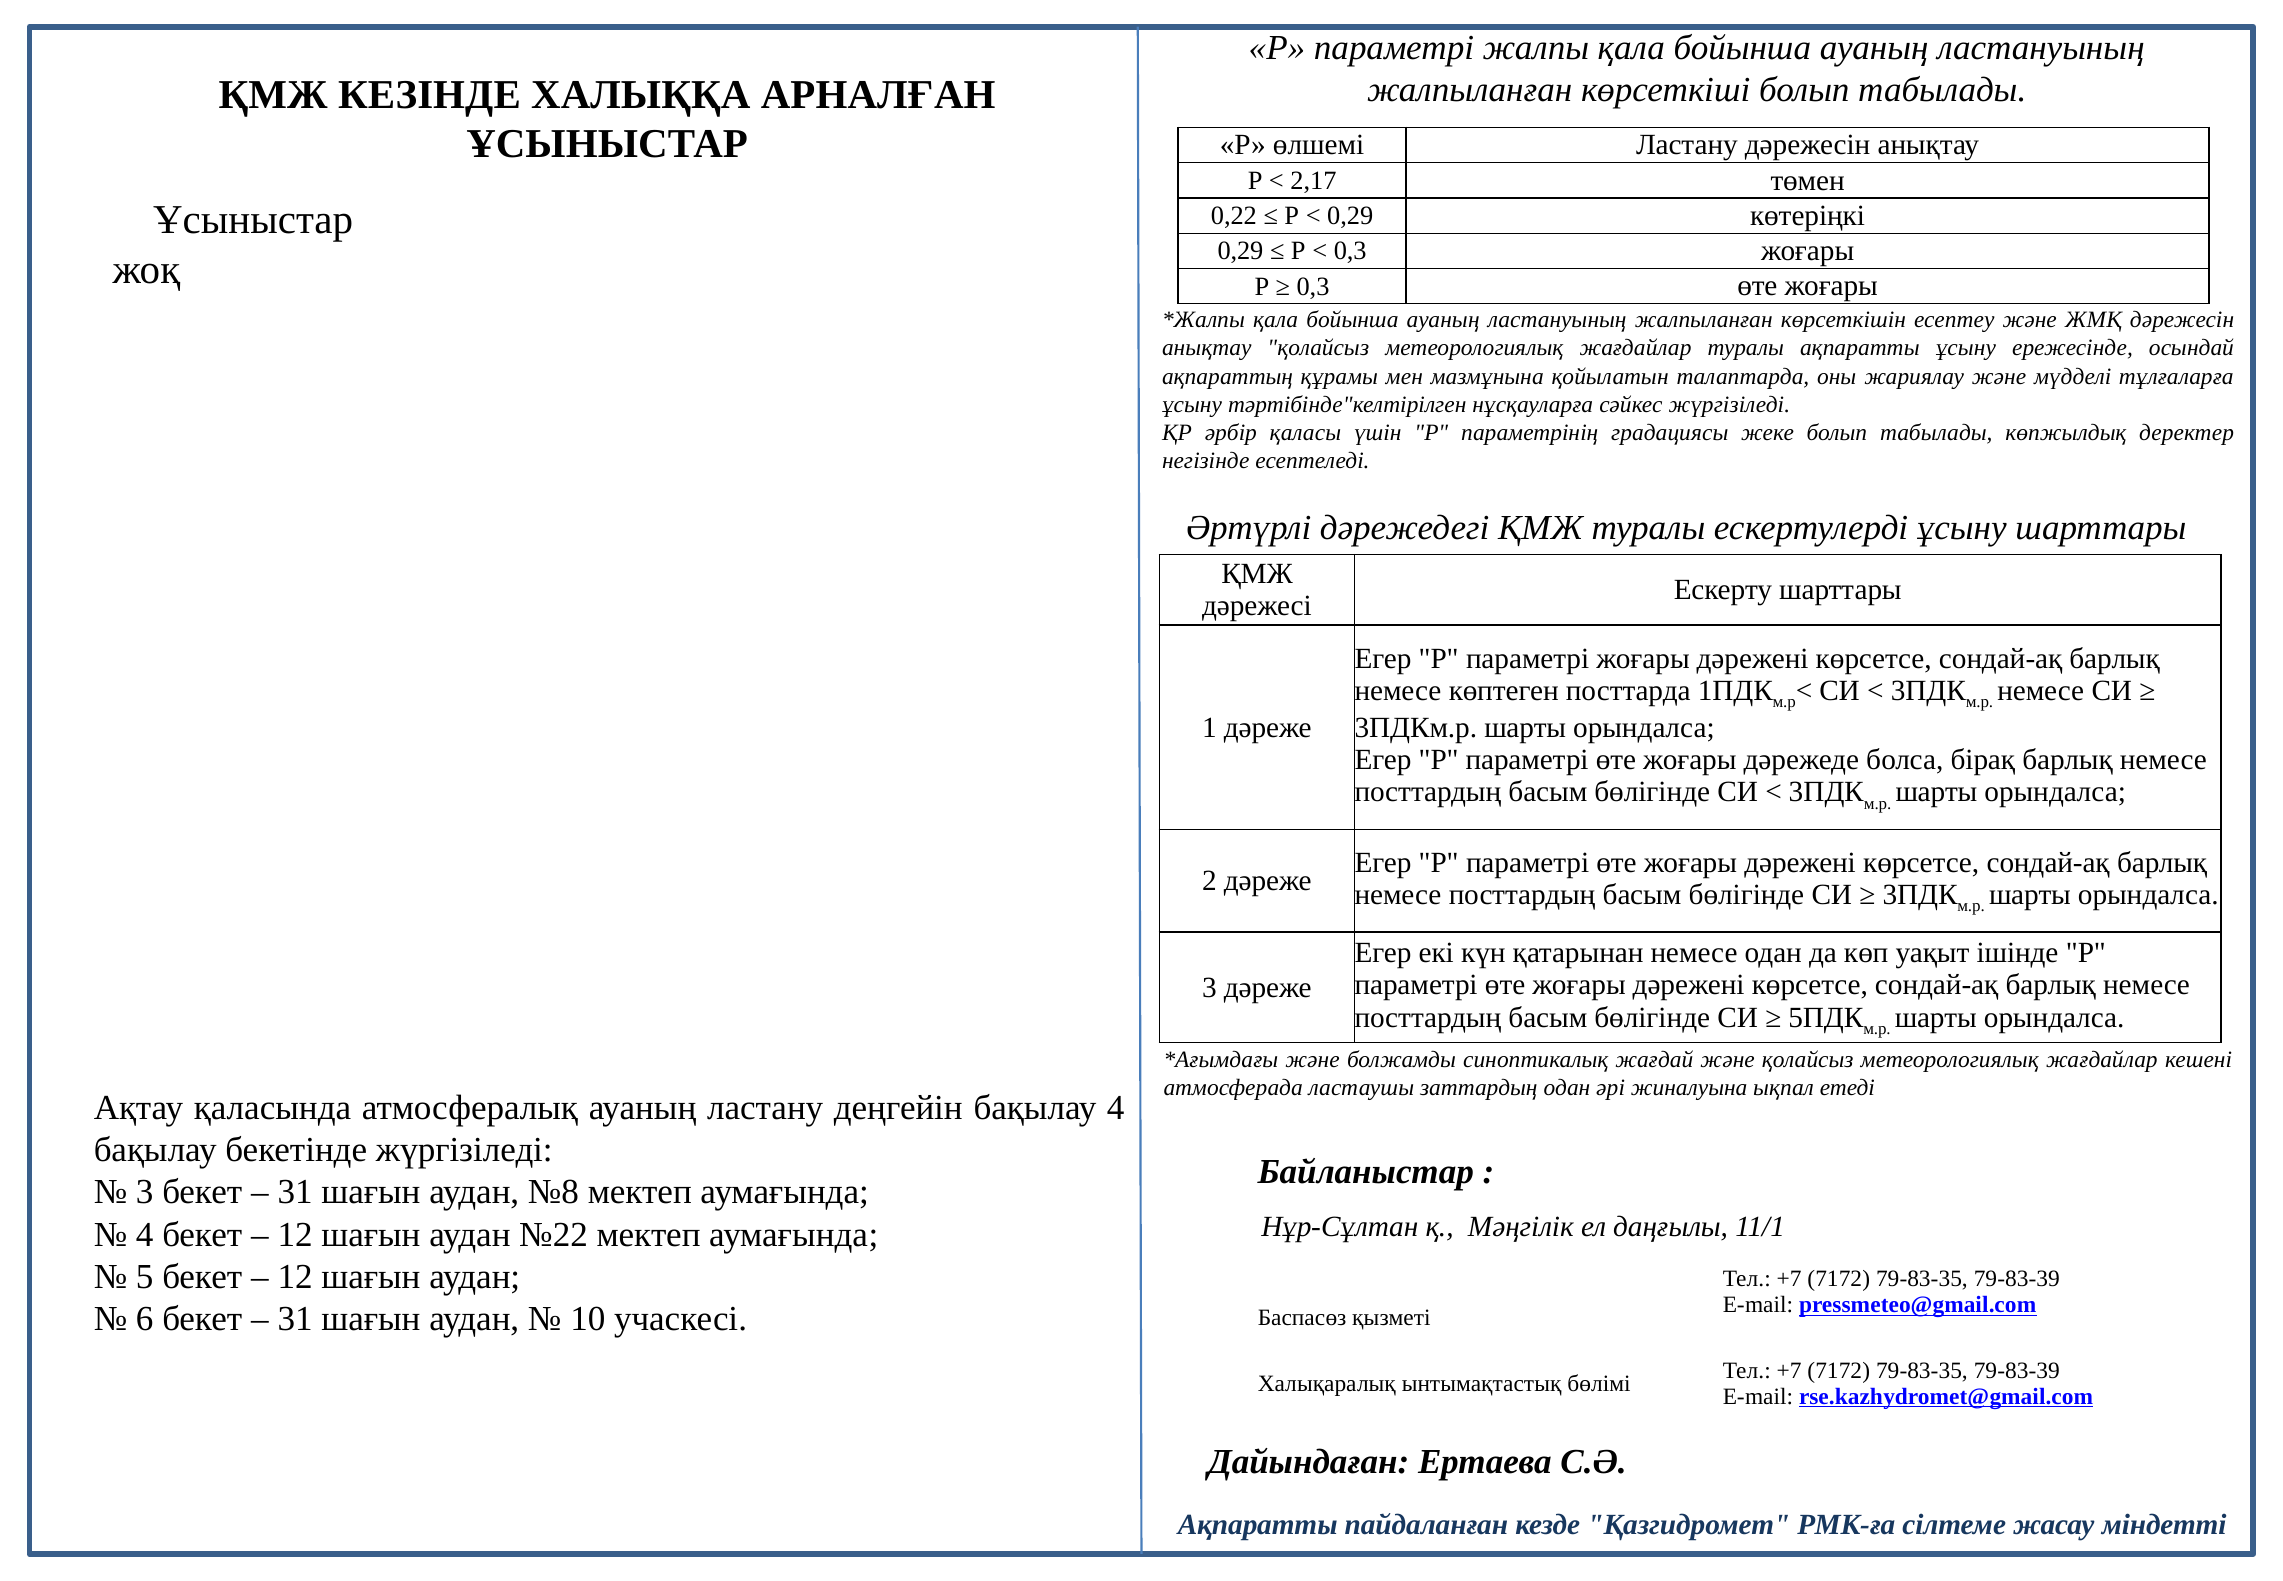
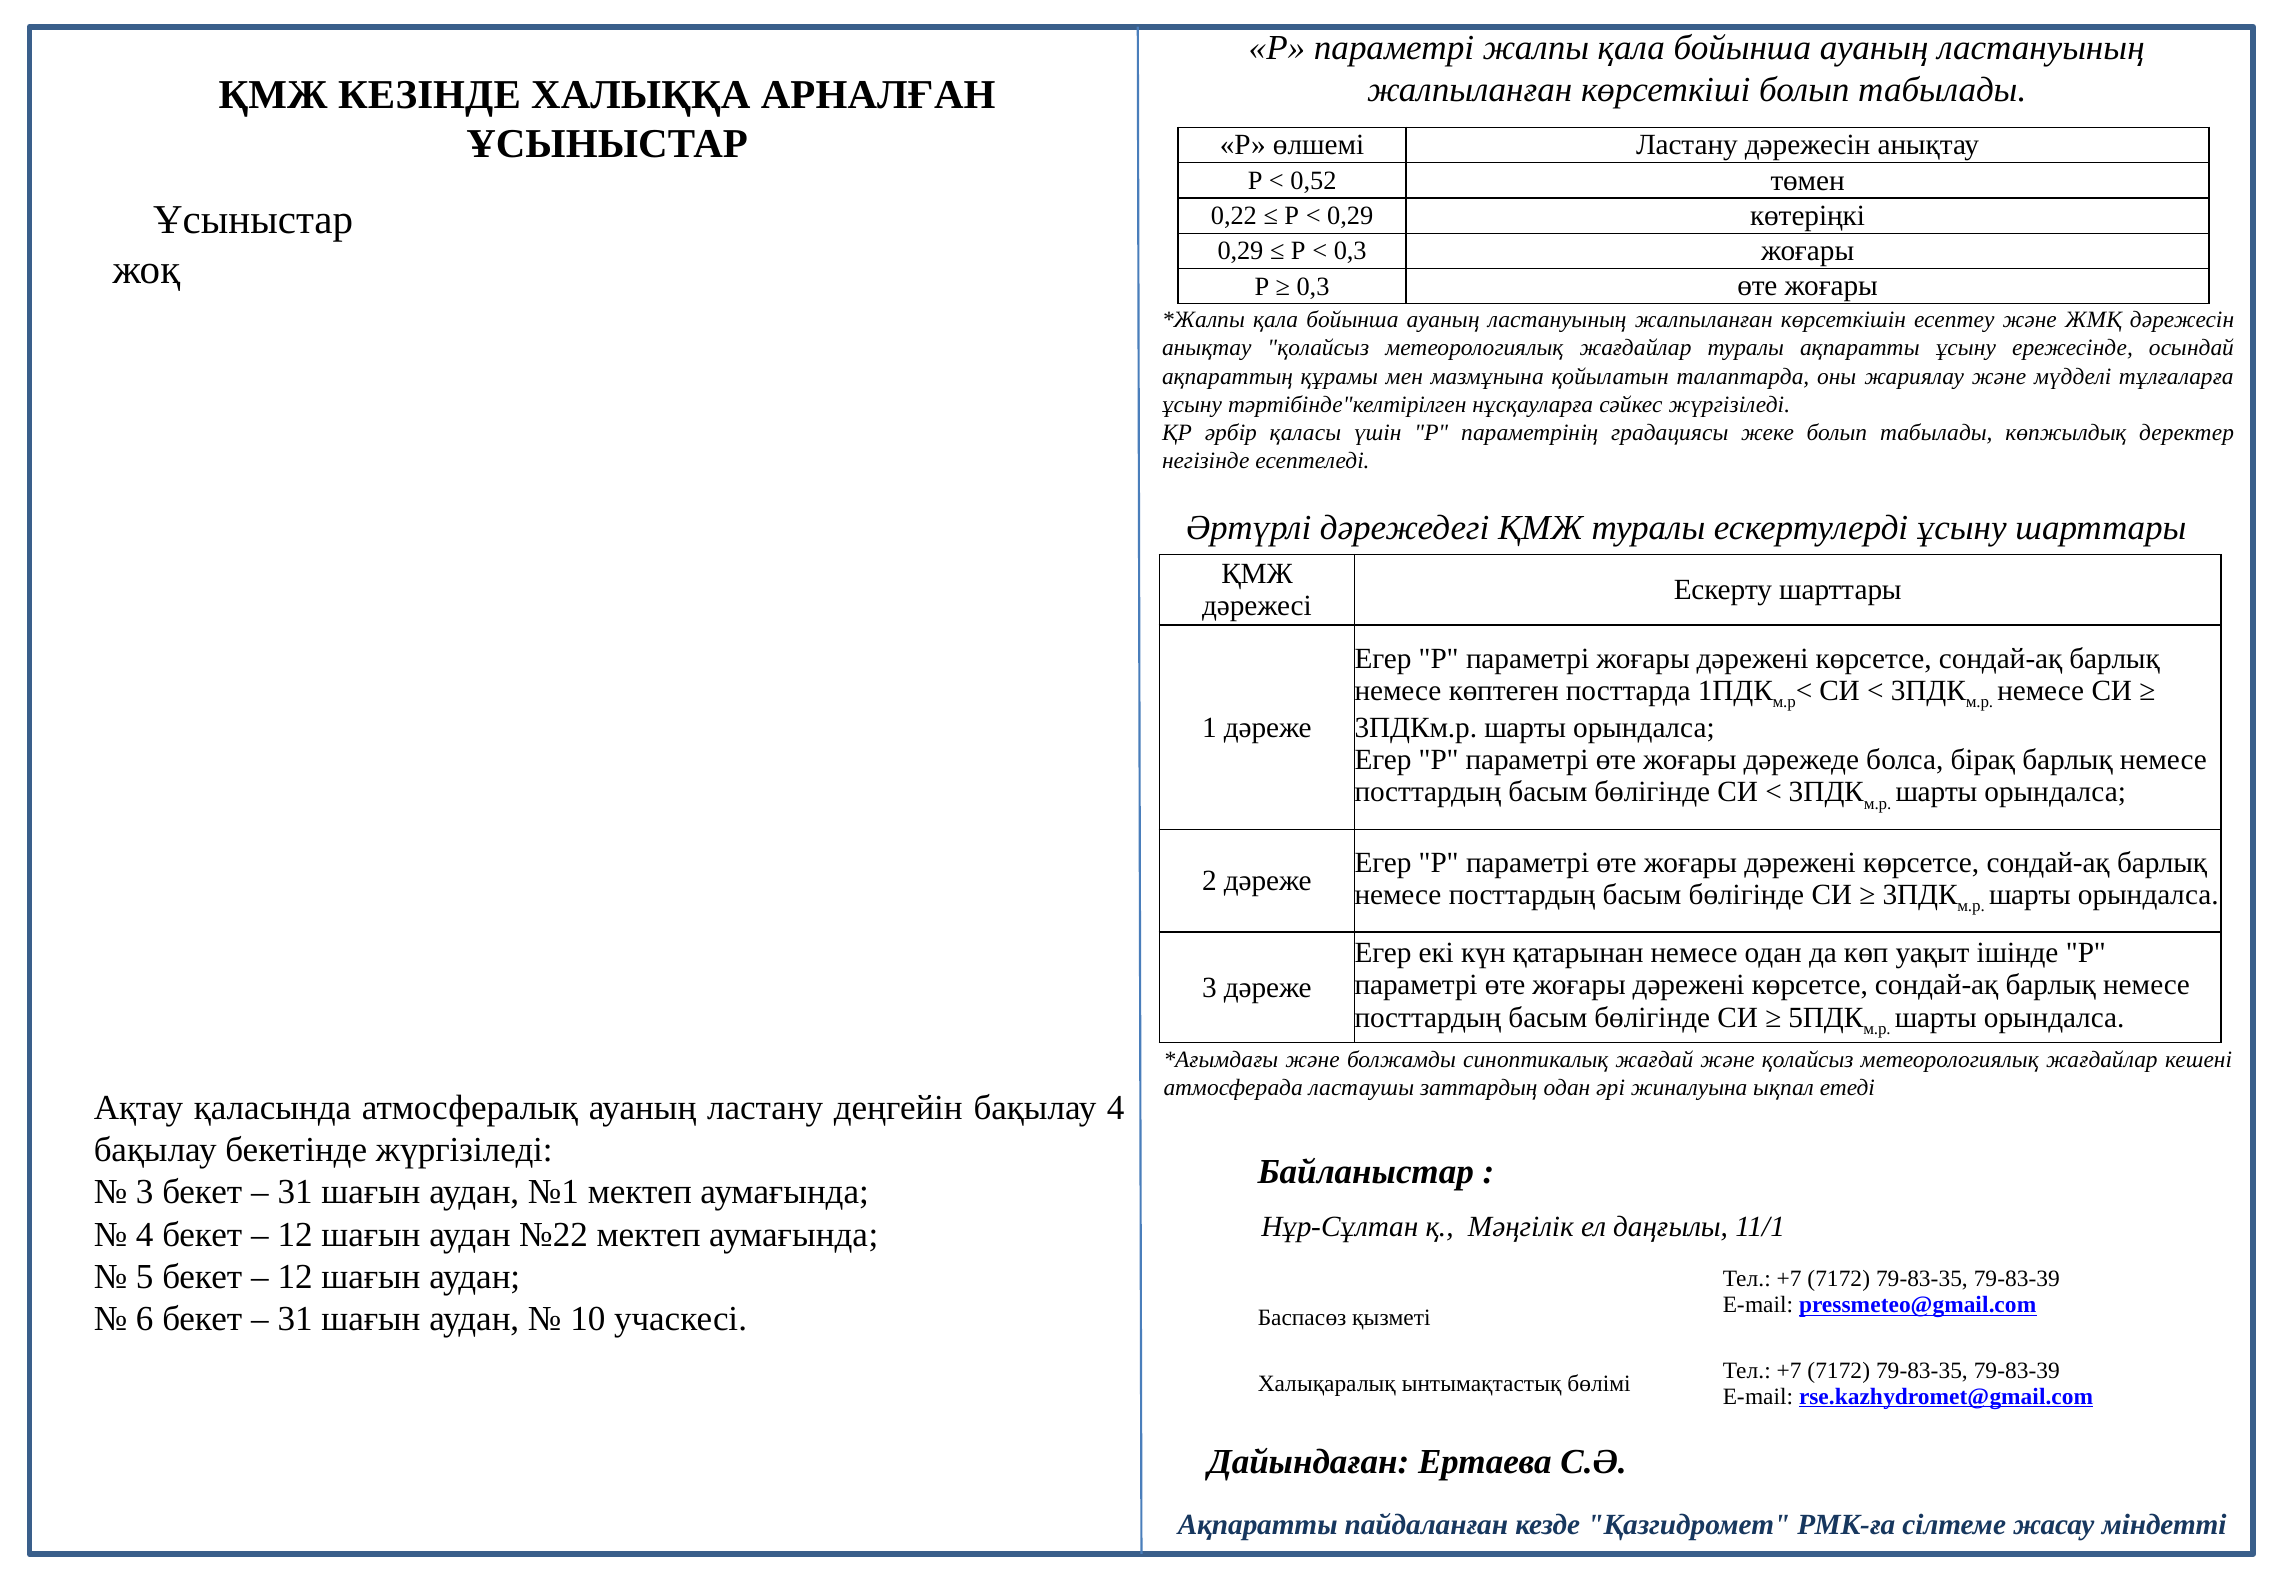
2,17: 2,17 -> 0,52
№8: №8 -> №1
